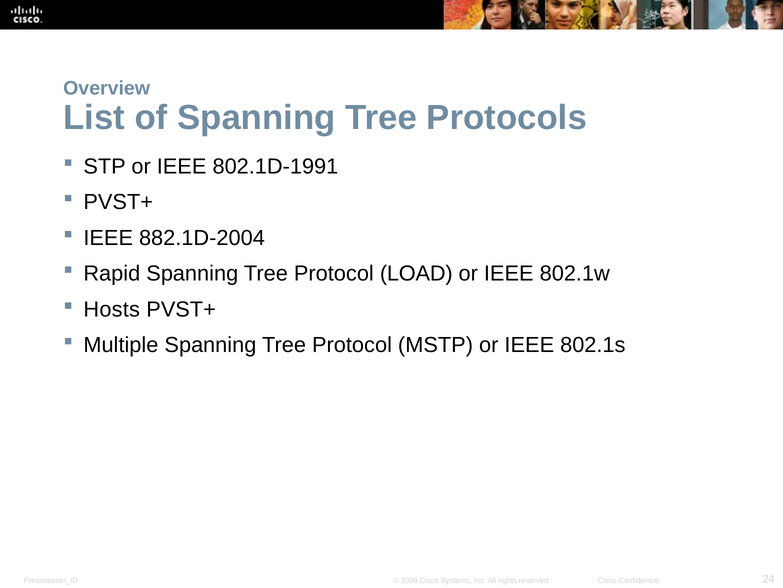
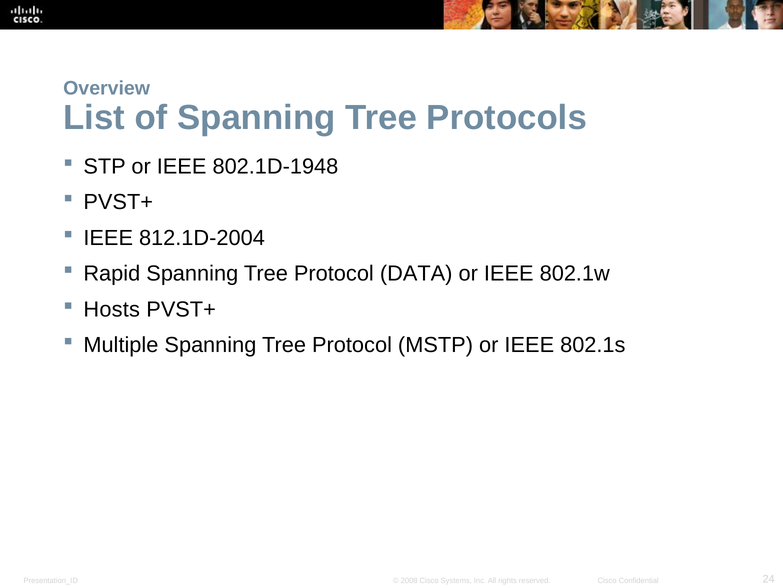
802.1D-1991: 802.1D-1991 -> 802.1D-1948
882.1D-2004: 882.1D-2004 -> 812.1D-2004
LOAD: LOAD -> DATA
